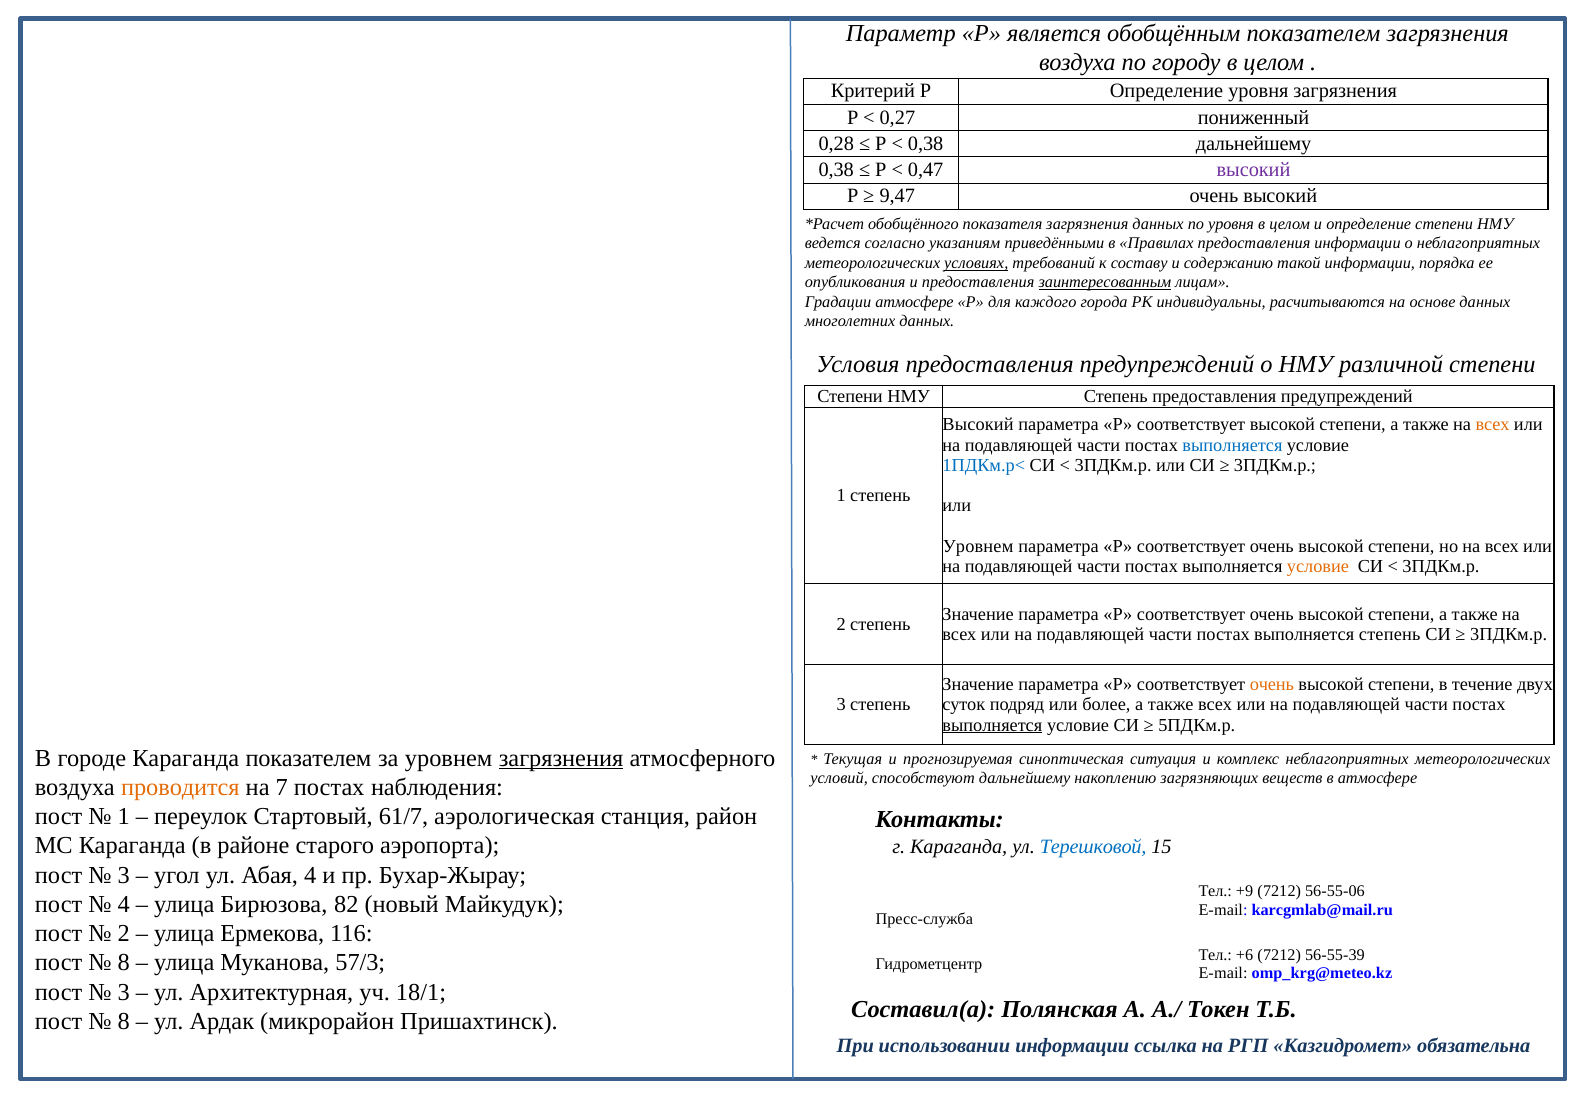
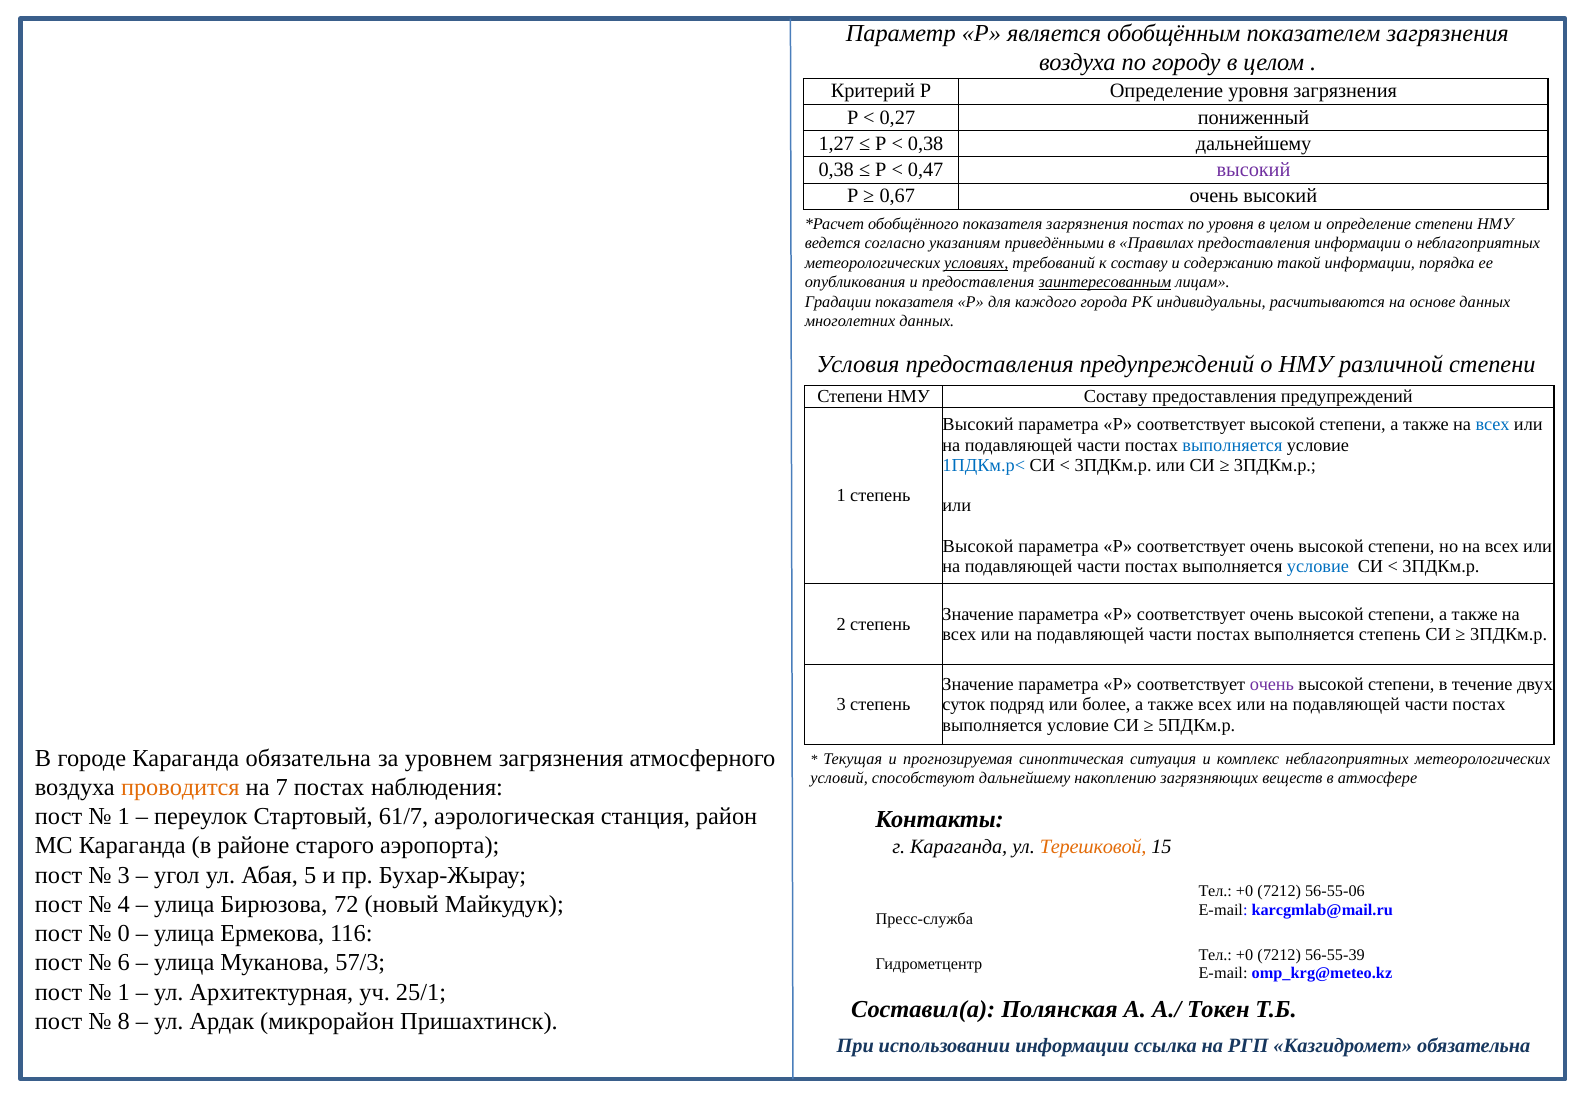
0,28: 0,28 -> 1,27
9,47: 9,47 -> 0,67
загрязнения данных: данных -> постах
Градации атмосфере: атмосфере -> показателя
НМУ Степень: Степень -> Составу
всех at (1493, 425) colour: orange -> blue
Уровнем at (978, 547): Уровнем -> Высокой
условие at (1318, 567) colour: orange -> blue
очень at (1272, 684) colour: orange -> purple
выполняется at (992, 725) underline: present -> none
Караганда показателем: показателем -> обязательна
загрязнения at (561, 758) underline: present -> none
Терешковой colour: blue -> orange
Абая 4: 4 -> 5
+9 at (1245, 892): +9 -> +0
82: 82 -> 72
2 at (124, 934): 2 -> 0
+6 at (1245, 955): +6 -> +0
8 at (124, 963): 8 -> 6
3 at (124, 992): 3 -> 1
18/1: 18/1 -> 25/1
